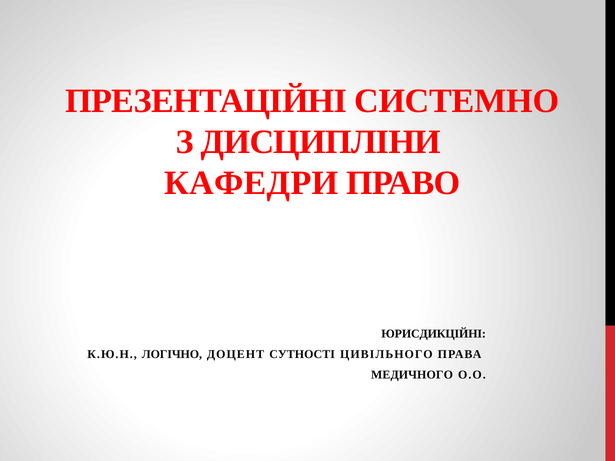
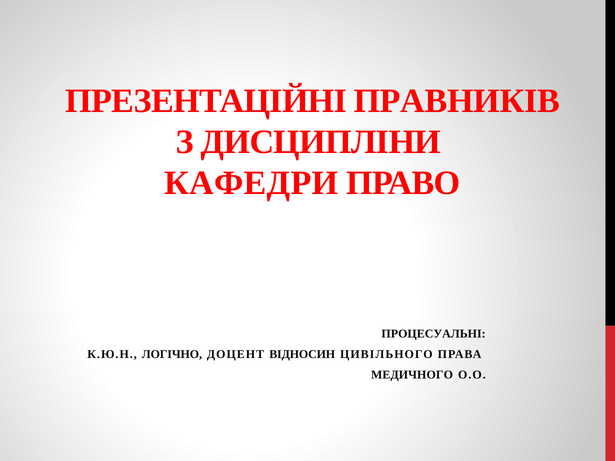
СИСТЕМНО: СИСТЕМНО -> ПРАВНИКІВ
ЮРИСДИКЦІЙНІ: ЮРИСДИКЦІЙНІ -> ПРОЦЕСУАЛЬНІ
СУТНОСТІ: СУТНОСТІ -> ВІДНОСИН
